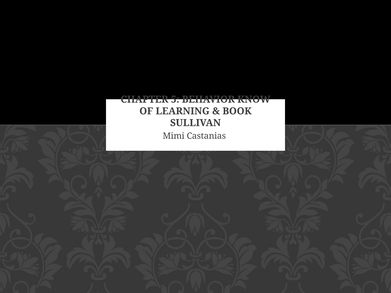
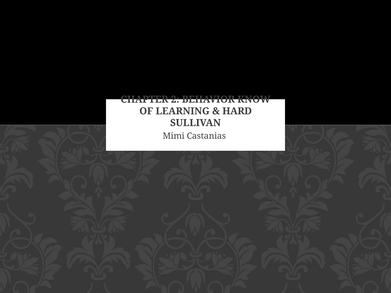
5: 5 -> 2
BOOK: BOOK -> HARD
